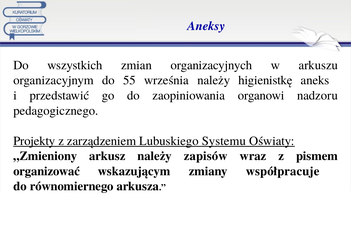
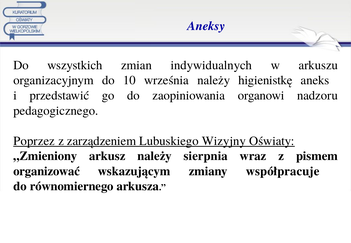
organizacyjnych: organizacyjnych -> indywidualnych
55: 55 -> 10
Projekty: Projekty -> Poprzez
Systemu: Systemu -> Wizyjny
zapisów: zapisów -> sierpnia
